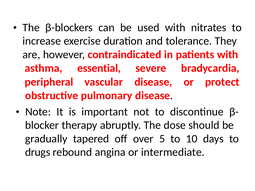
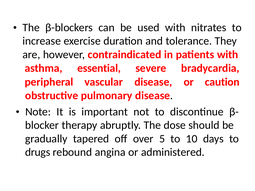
protect: protect -> caution
intermediate: intermediate -> administered
